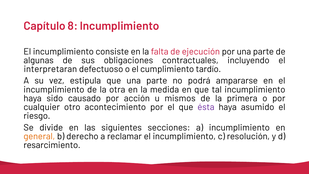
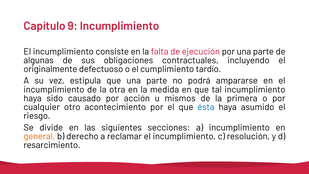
8: 8 -> 9
interpretaran: interpretaran -> originalmente
ésta colour: purple -> blue
